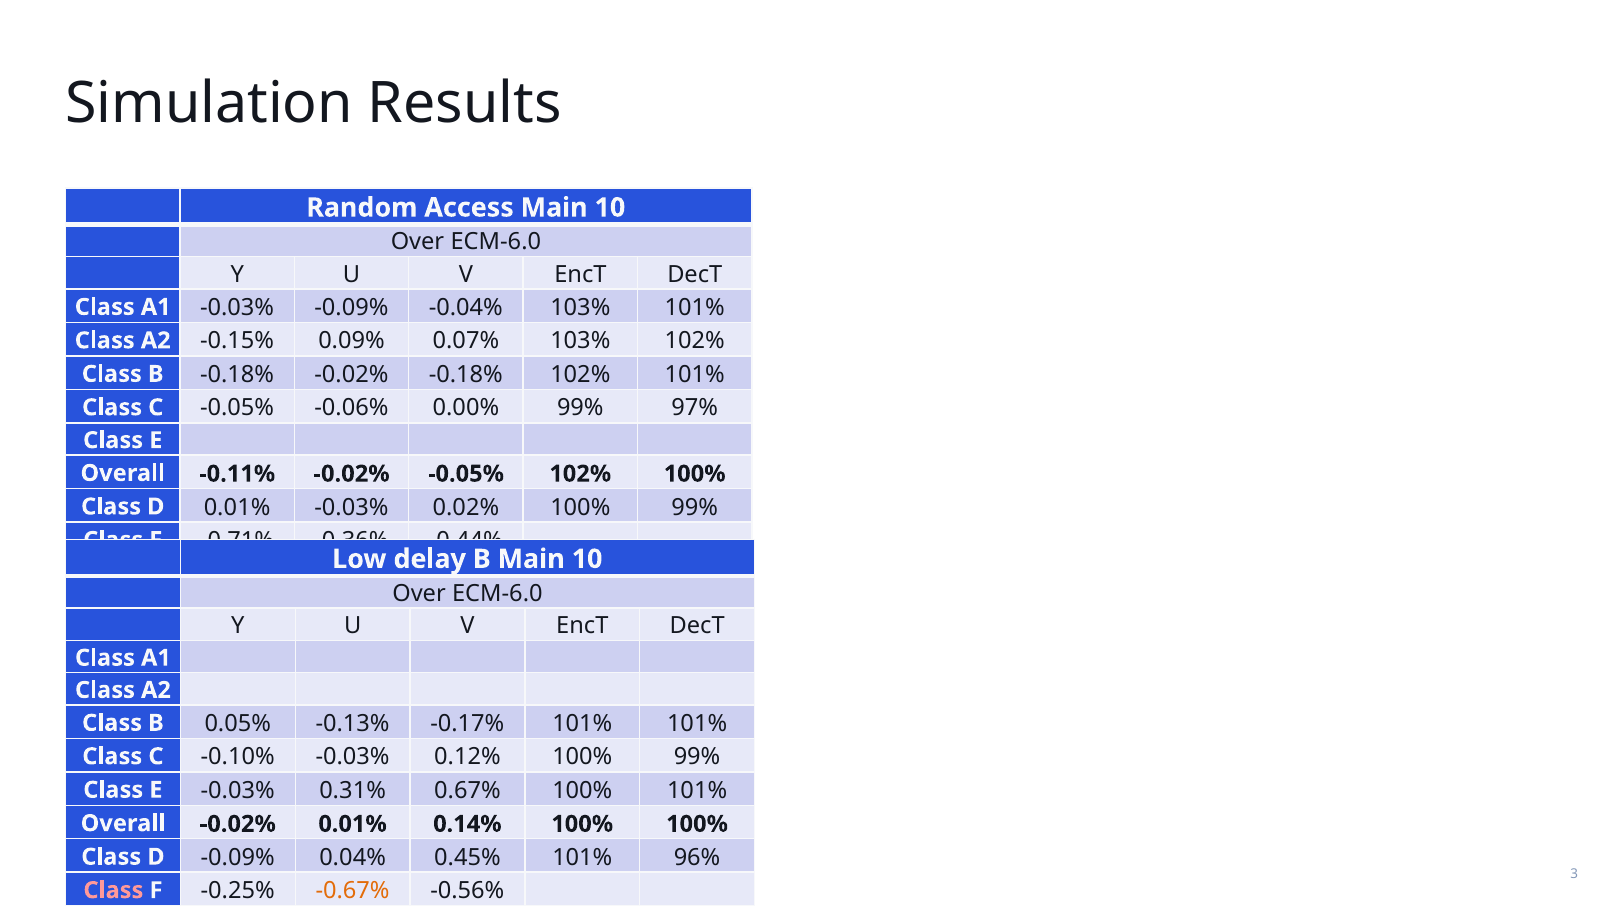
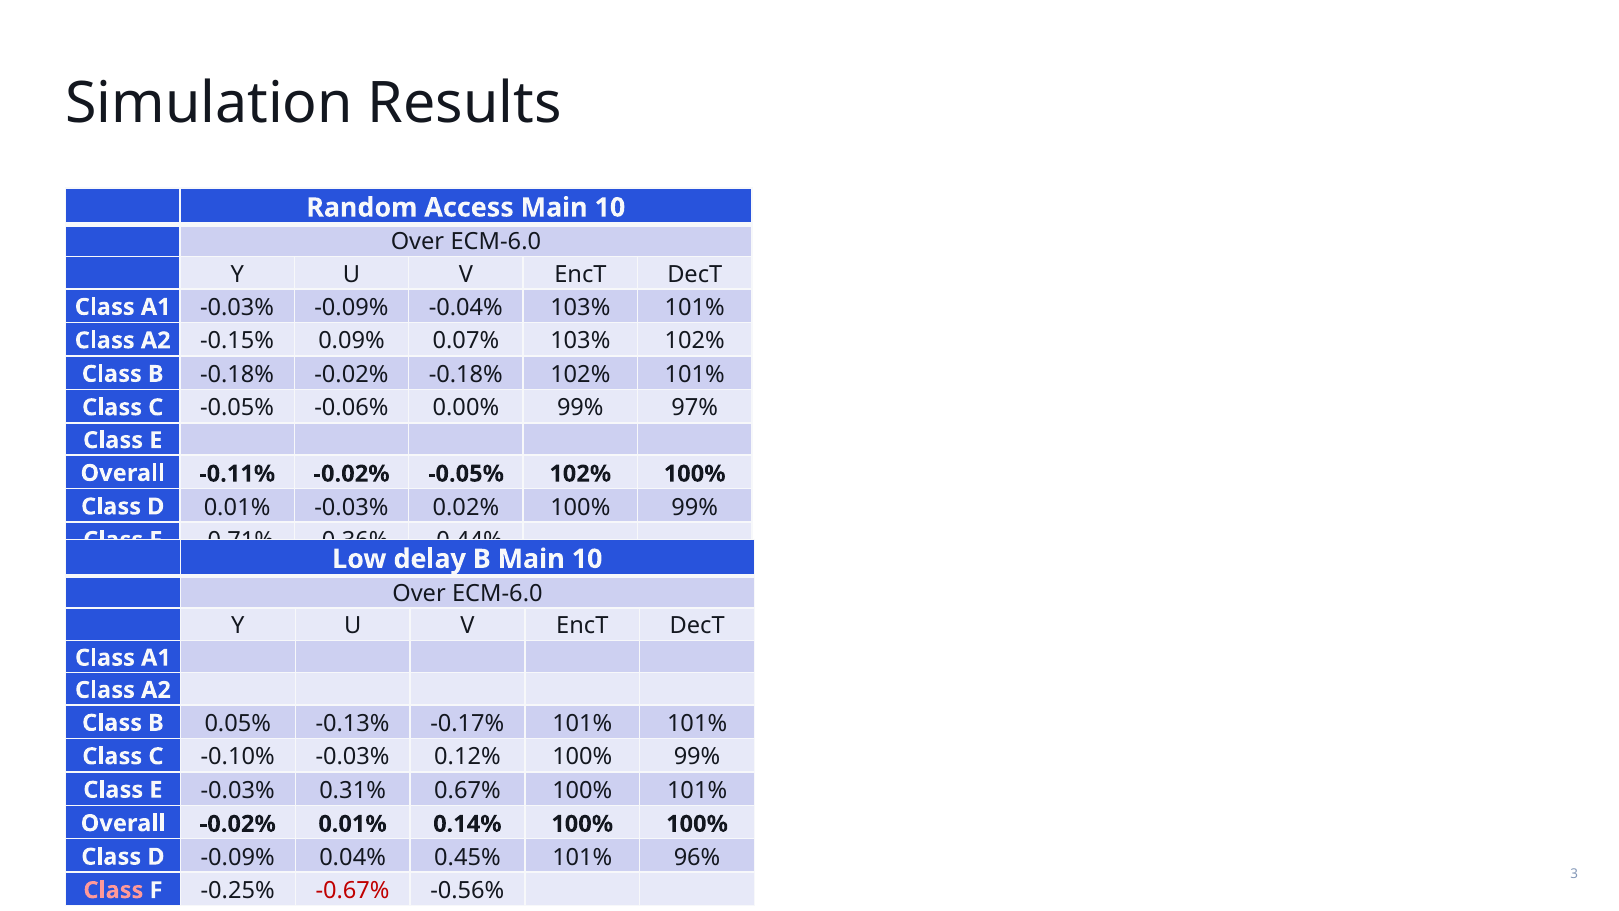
-0.67% colour: orange -> red
